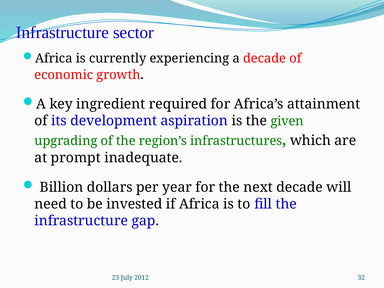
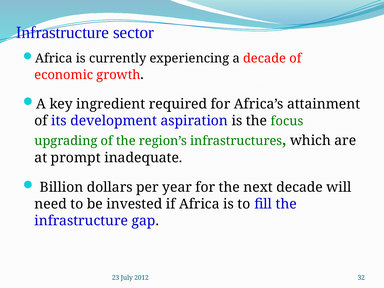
given: given -> focus
